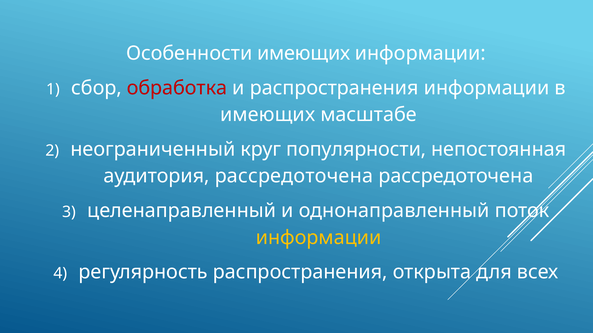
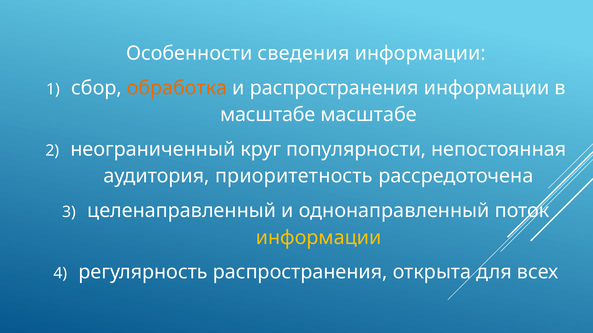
Особенности имеющих: имеющих -> сведения
обработка colour: red -> orange
имеющих at (268, 115): имеющих -> масштабе
аудитория рассредоточена: рассредоточена -> приоритетность
